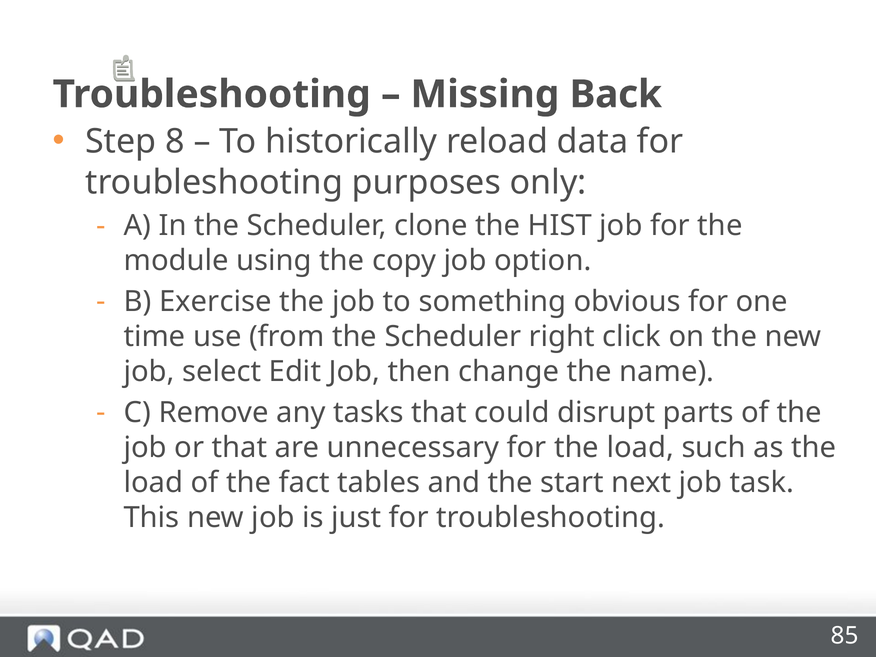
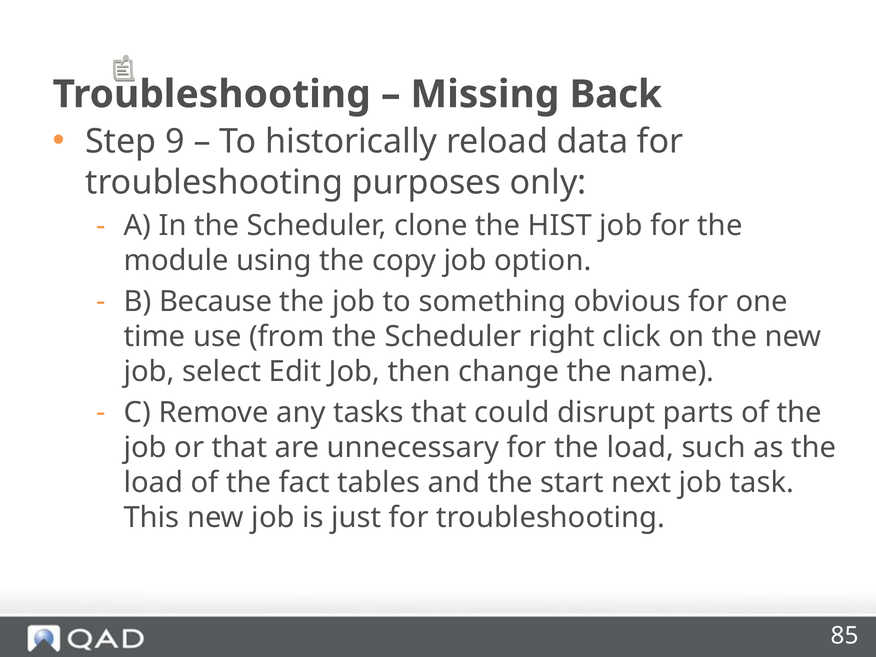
8: 8 -> 9
Exercise: Exercise -> Because
